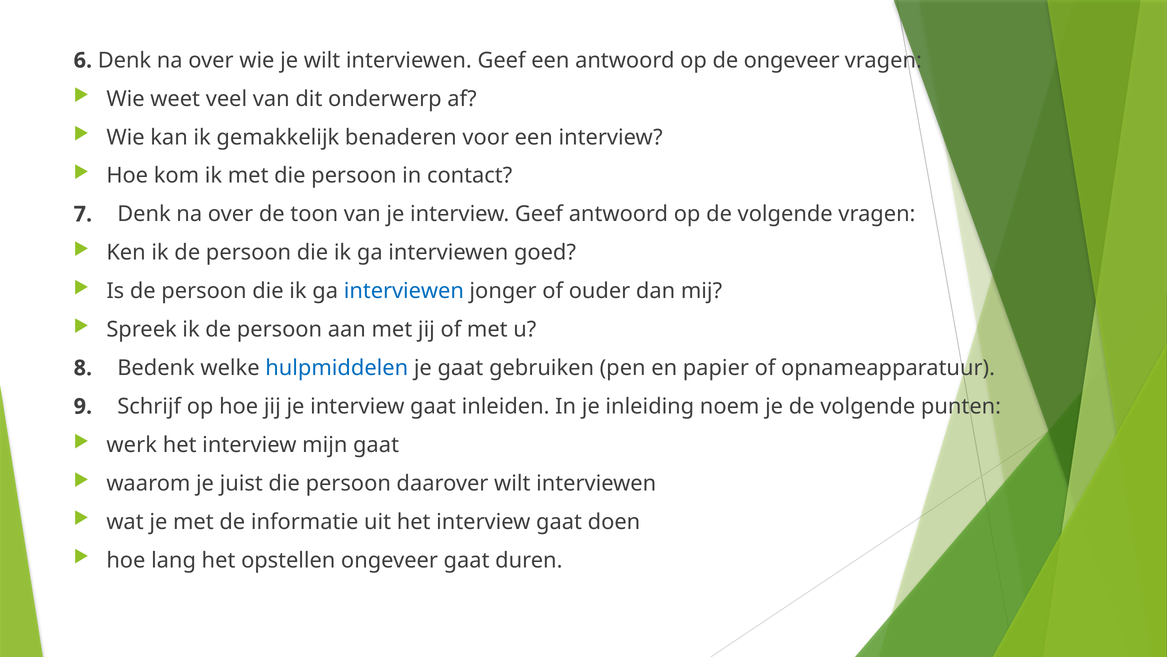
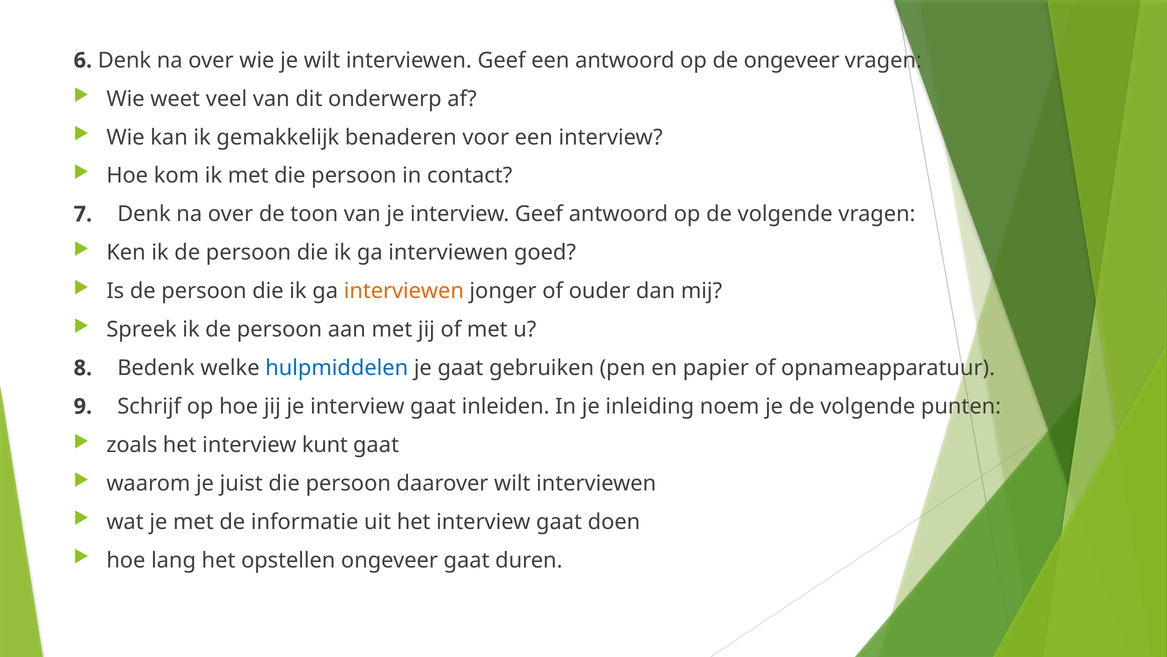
interviewen at (404, 291) colour: blue -> orange
werk: werk -> zoals
mijn: mijn -> kunt
